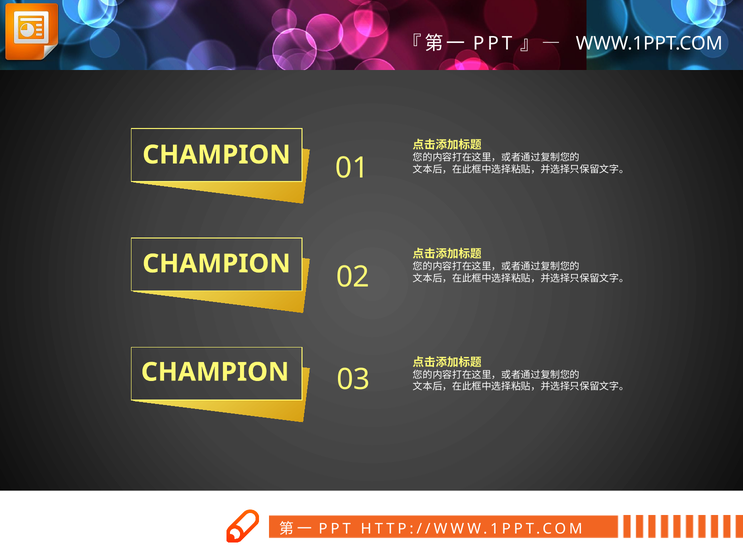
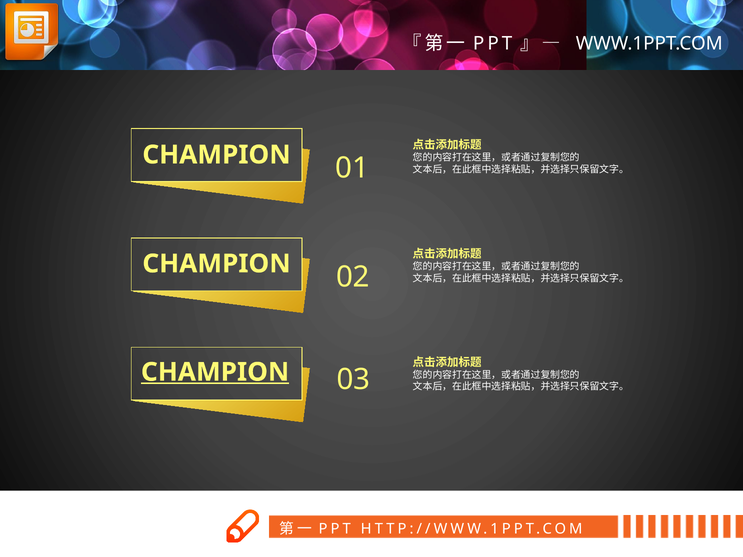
CHAMPION at (215, 372) underline: none -> present
